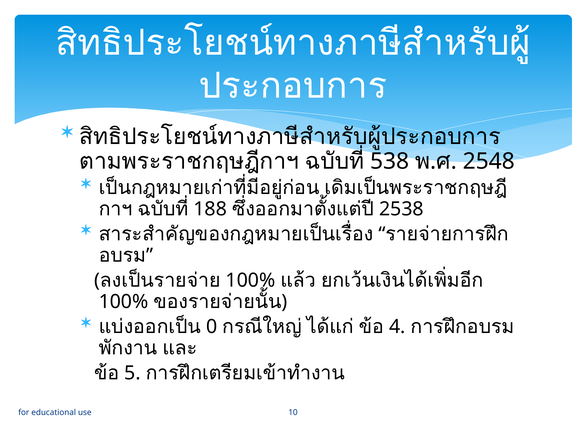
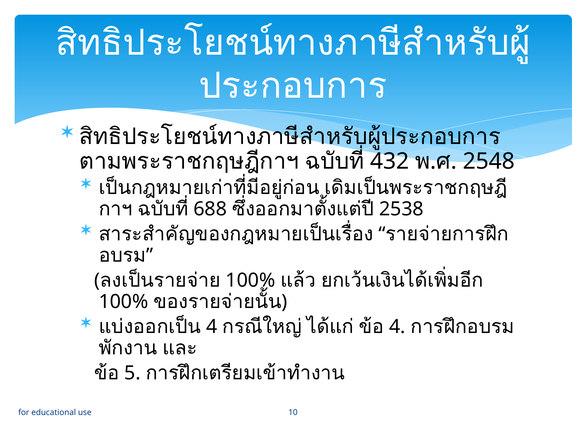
538: 538 -> 432
188: 188 -> 688
0 at (212, 326): 0 -> 4
